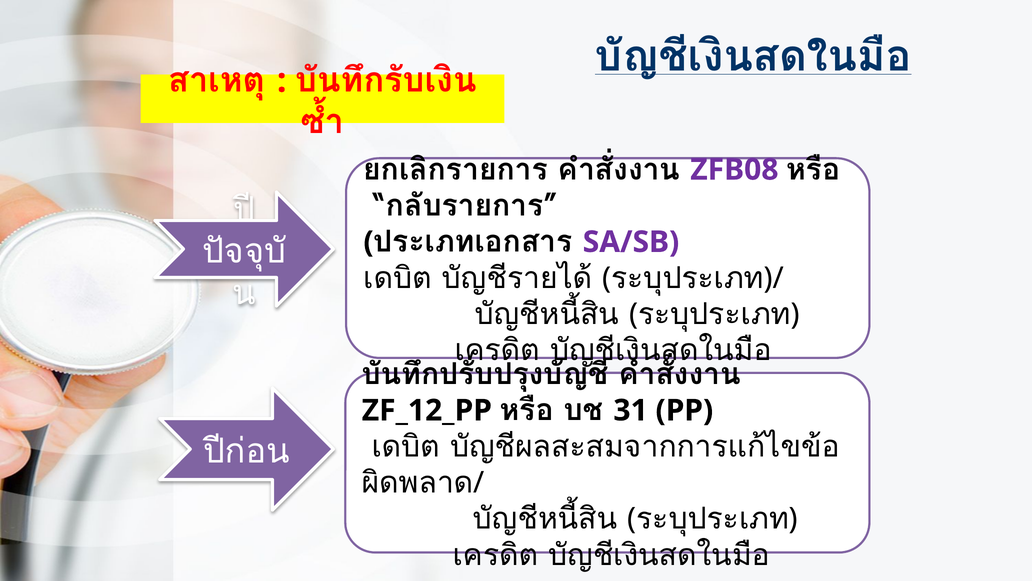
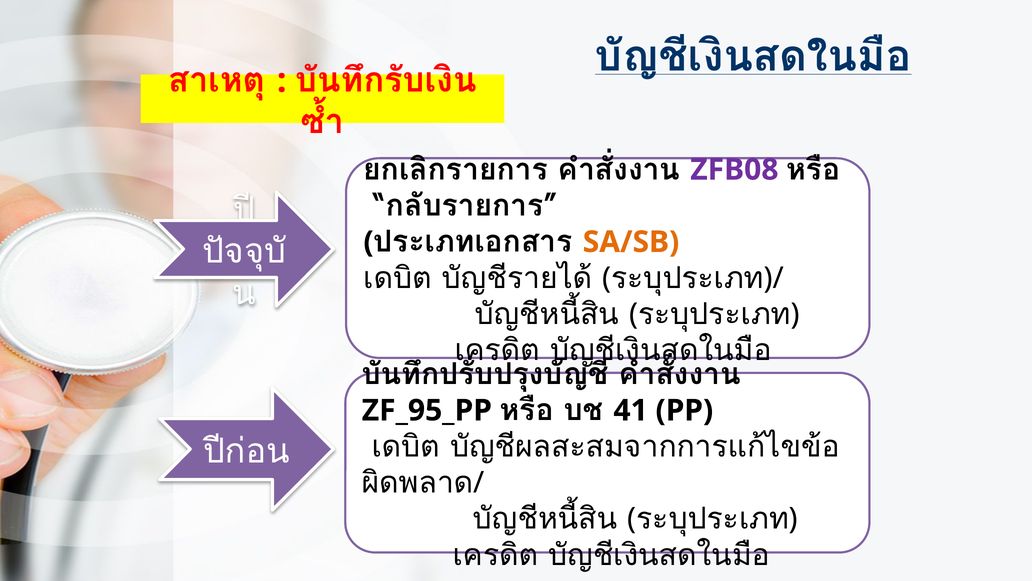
SA/SB colour: purple -> orange
ZF_12_PP: ZF_12_PP -> ZF_95_PP
31: 31 -> 41
